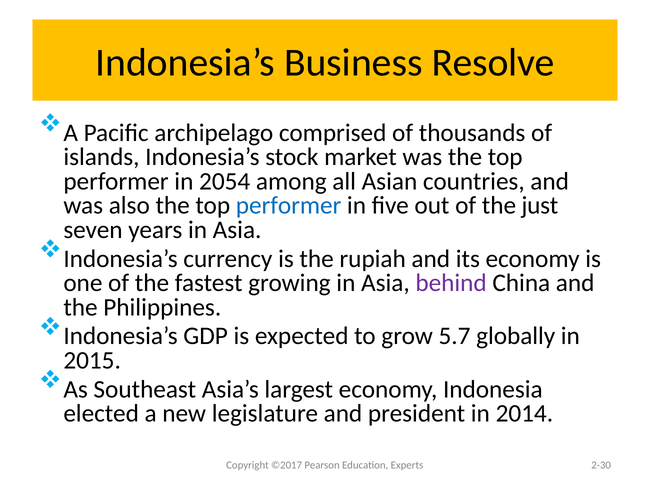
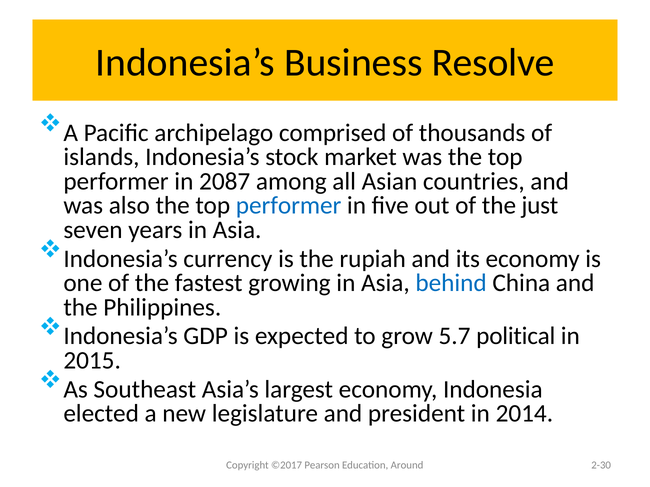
2054: 2054 -> 2087
behind colour: purple -> blue
globally: globally -> political
Experts: Experts -> Around
